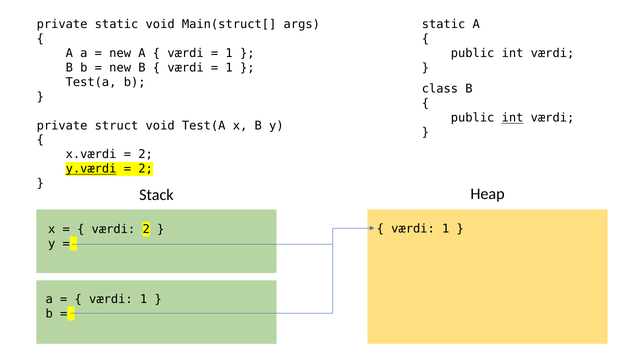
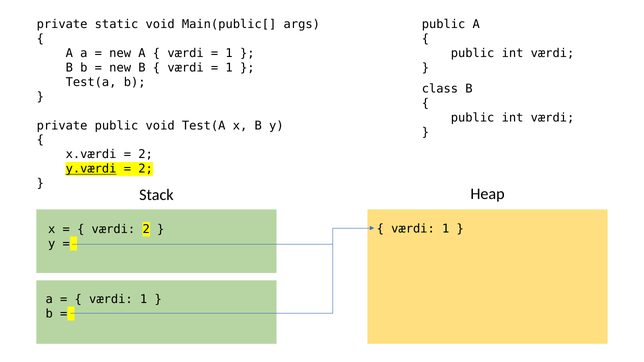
Main(struct[: Main(struct[ -> Main(public[
static at (444, 24): static -> public
int at (513, 118) underline: present -> none
private struct: struct -> public
